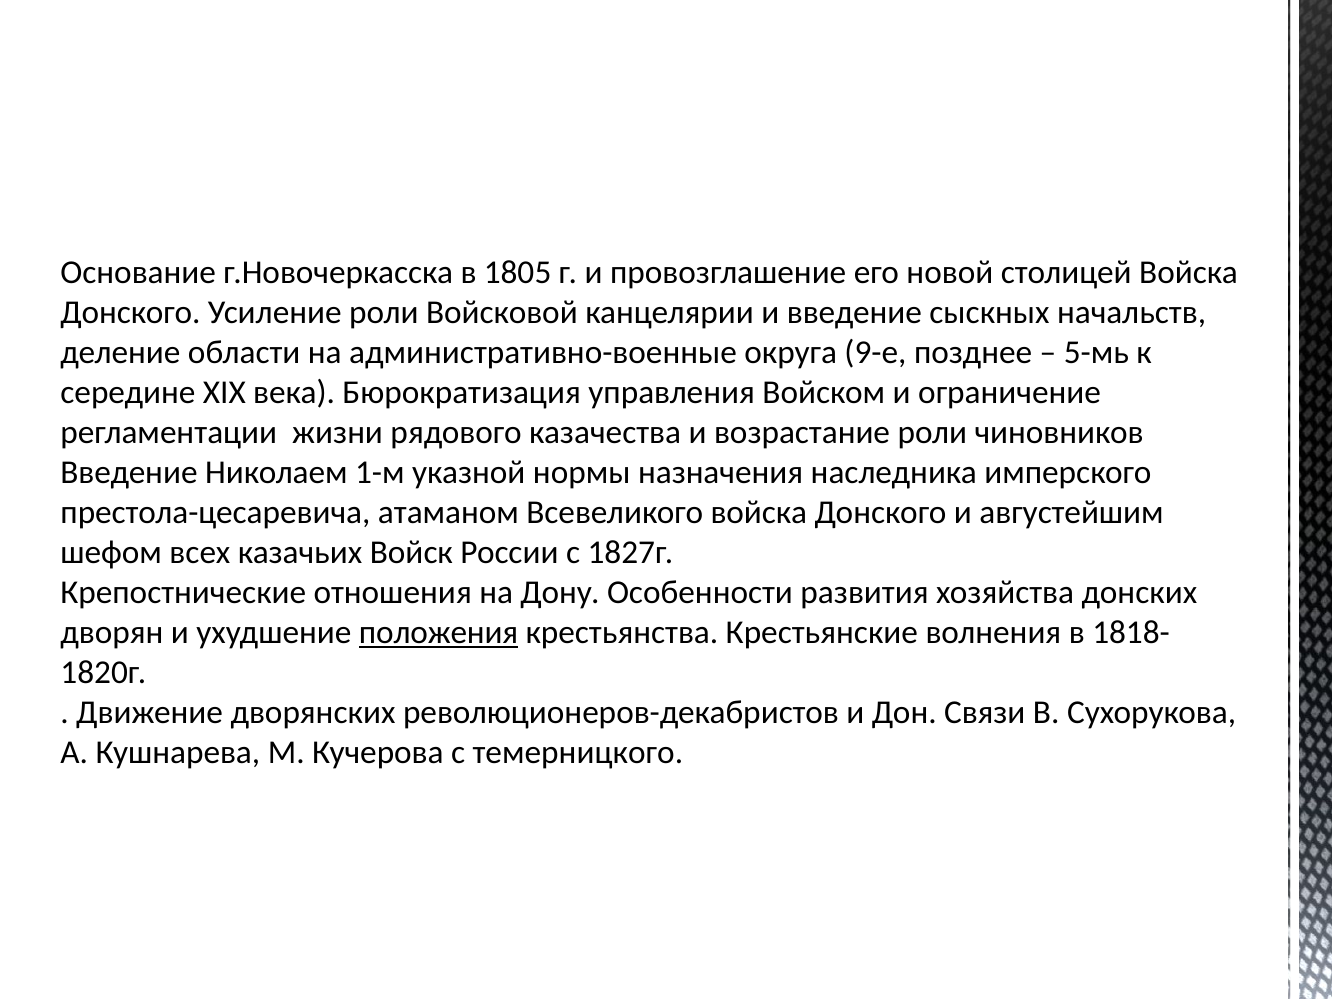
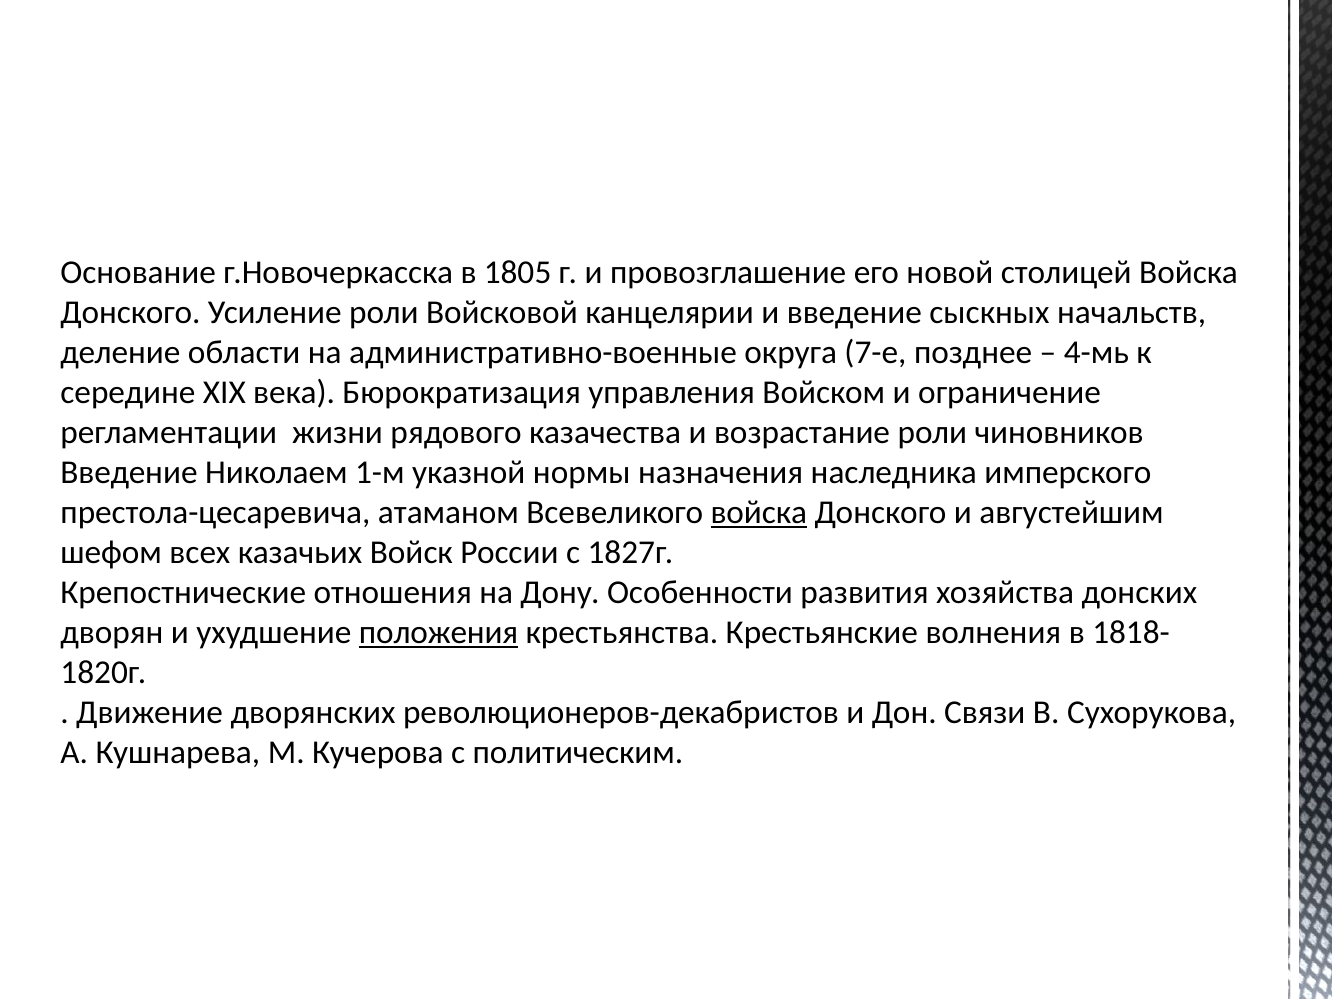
9-е: 9-е -> 7-е
5-мь: 5-мь -> 4-мь
войска at (759, 513) underline: none -> present
темерницкого: темерницкого -> политическим
